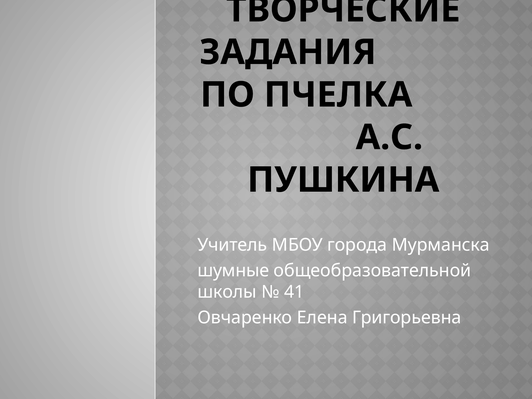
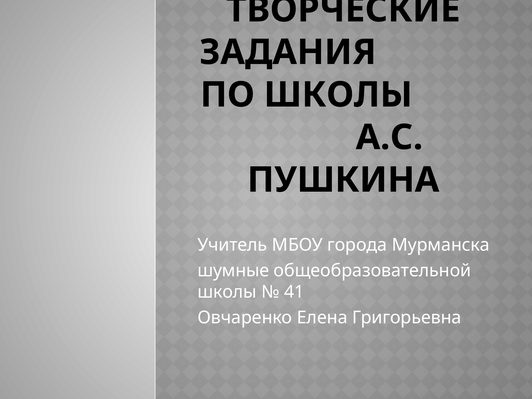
ПО ПЧЕЛКА: ПЧЕЛКА -> ШКОЛЫ
